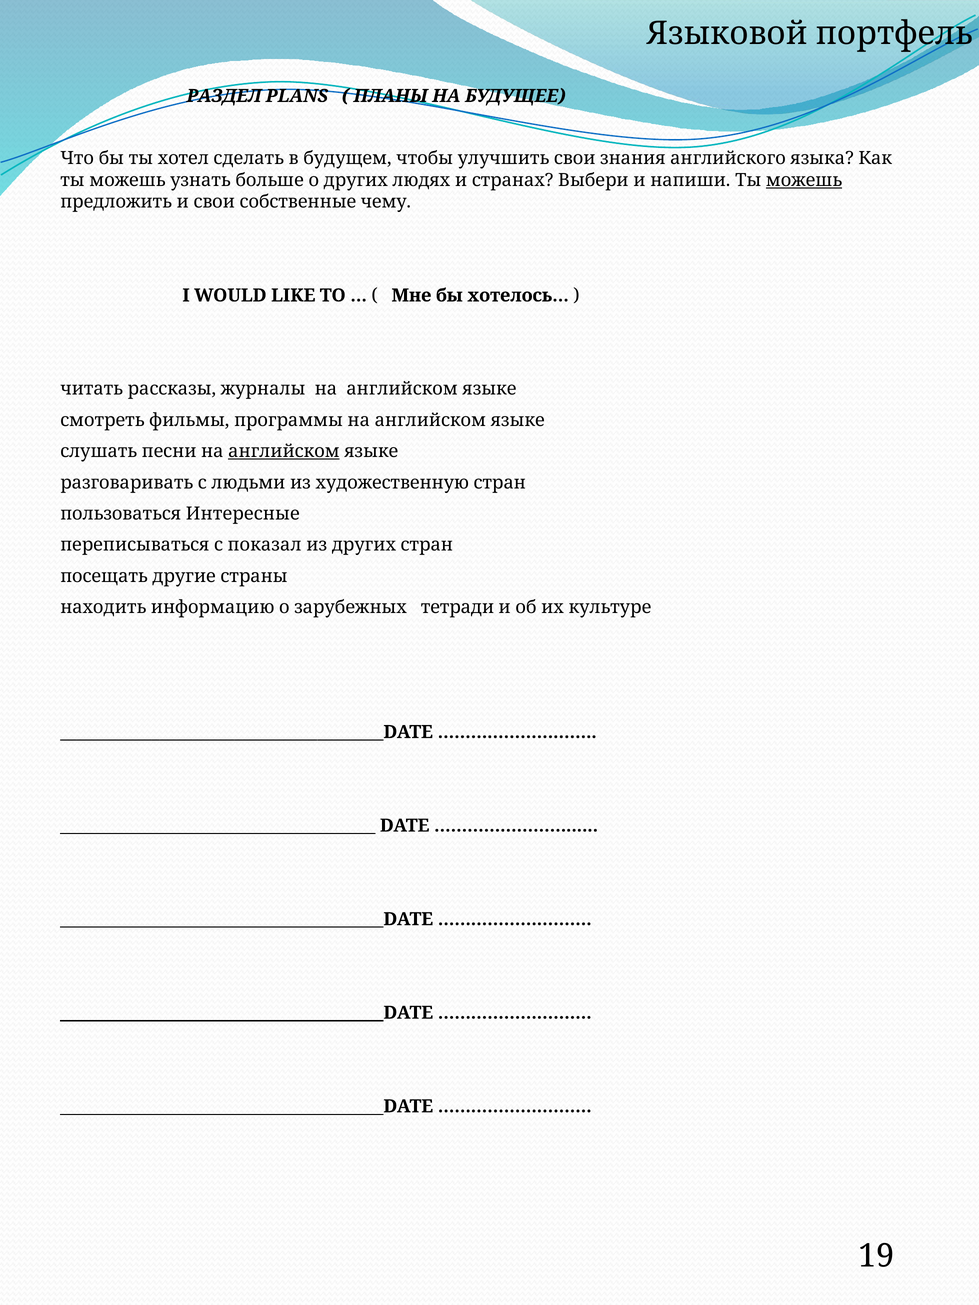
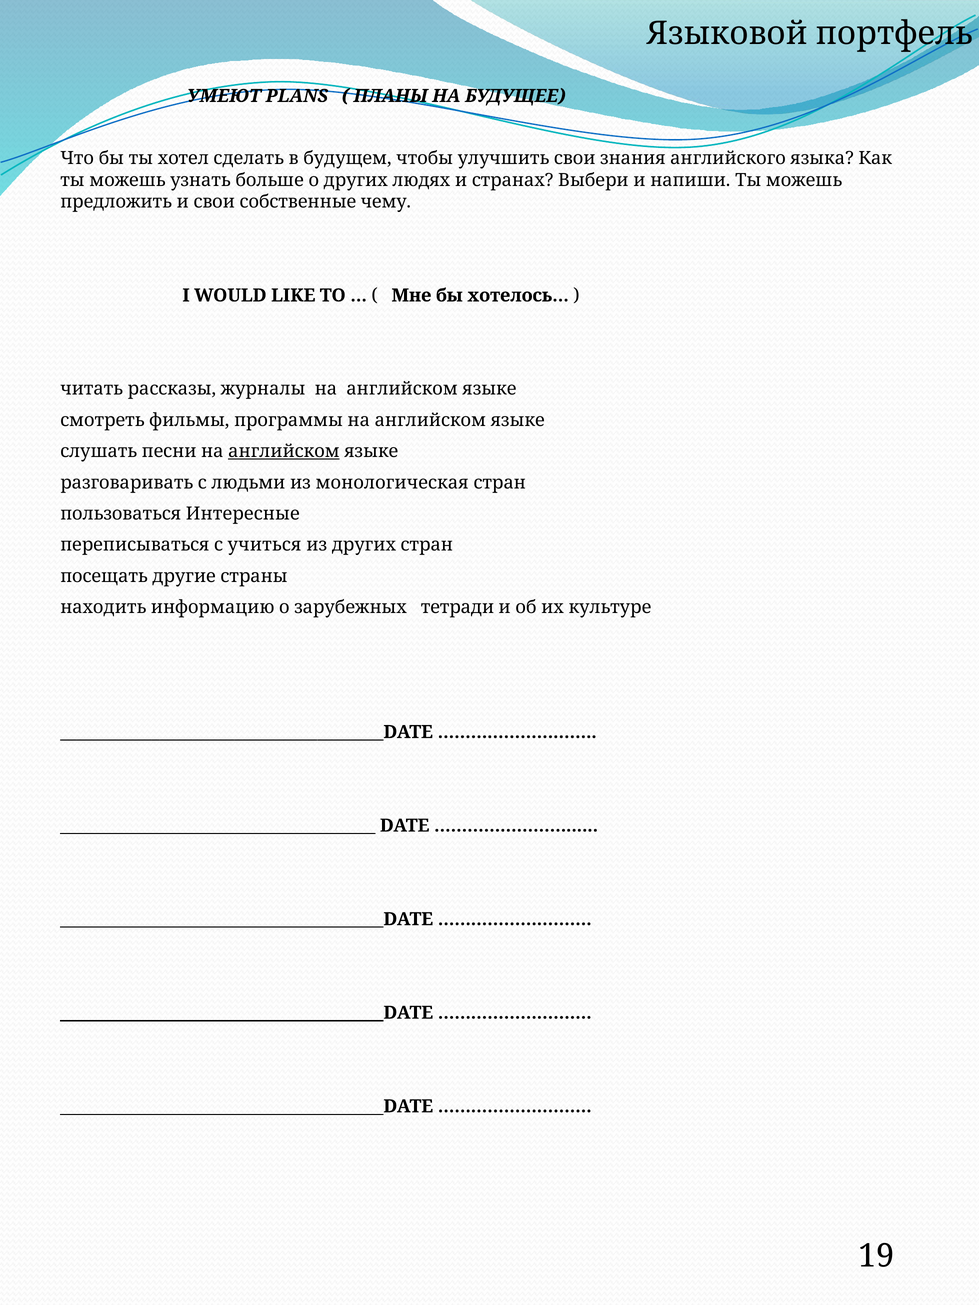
РАЗДЕЛ: РАЗДЕЛ -> УМЕЮТ
можешь at (804, 180) underline: present -> none
художественную: художественную -> монологическая
показал: показал -> учиться
